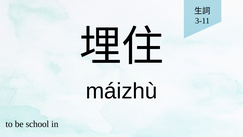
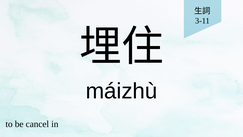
school: school -> cancel
